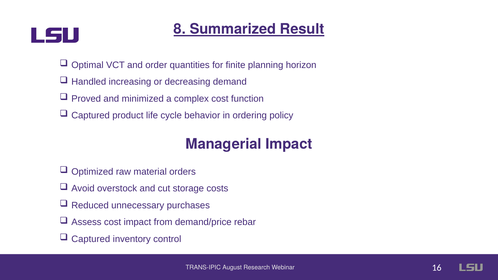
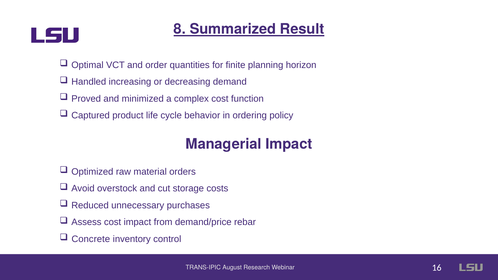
Captured at (91, 239): Captured -> Concrete
